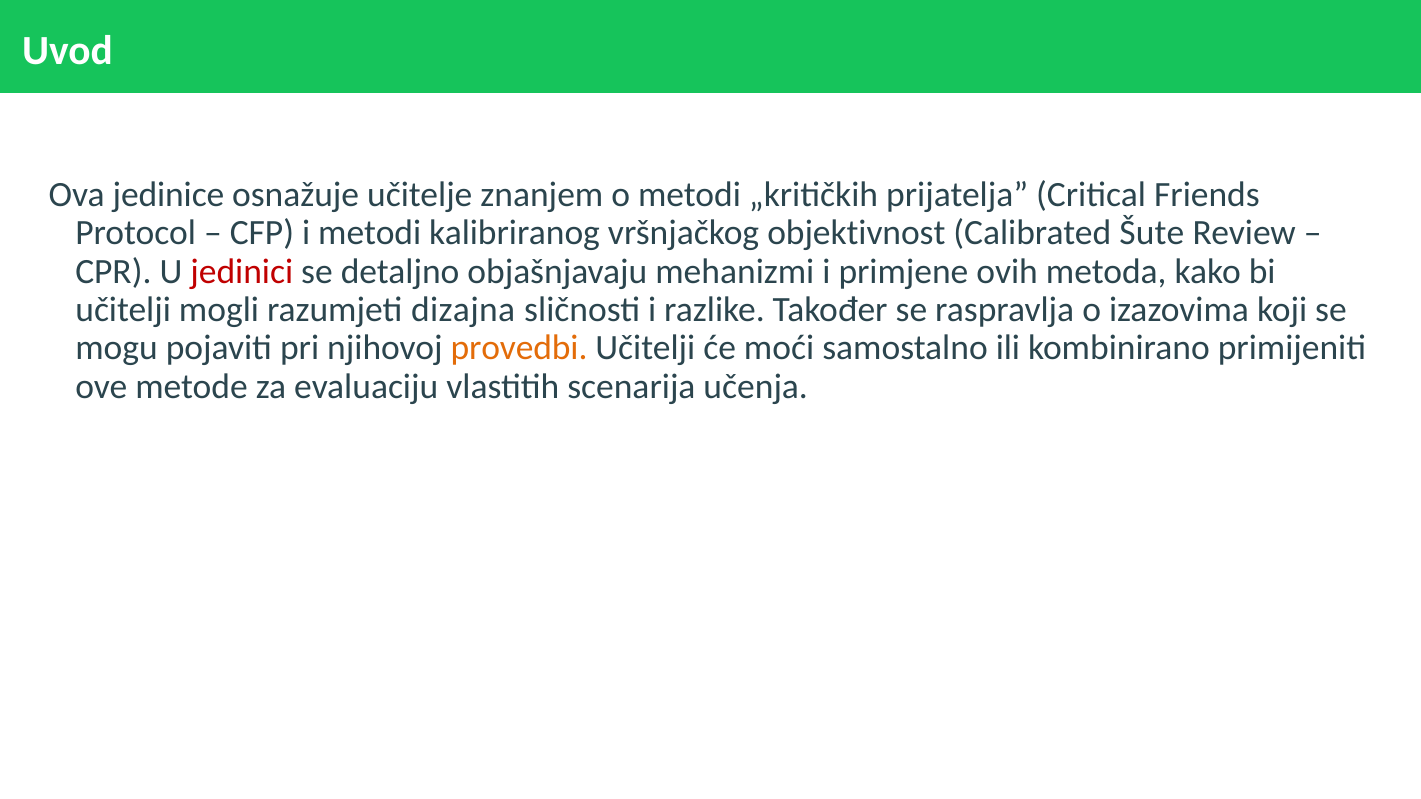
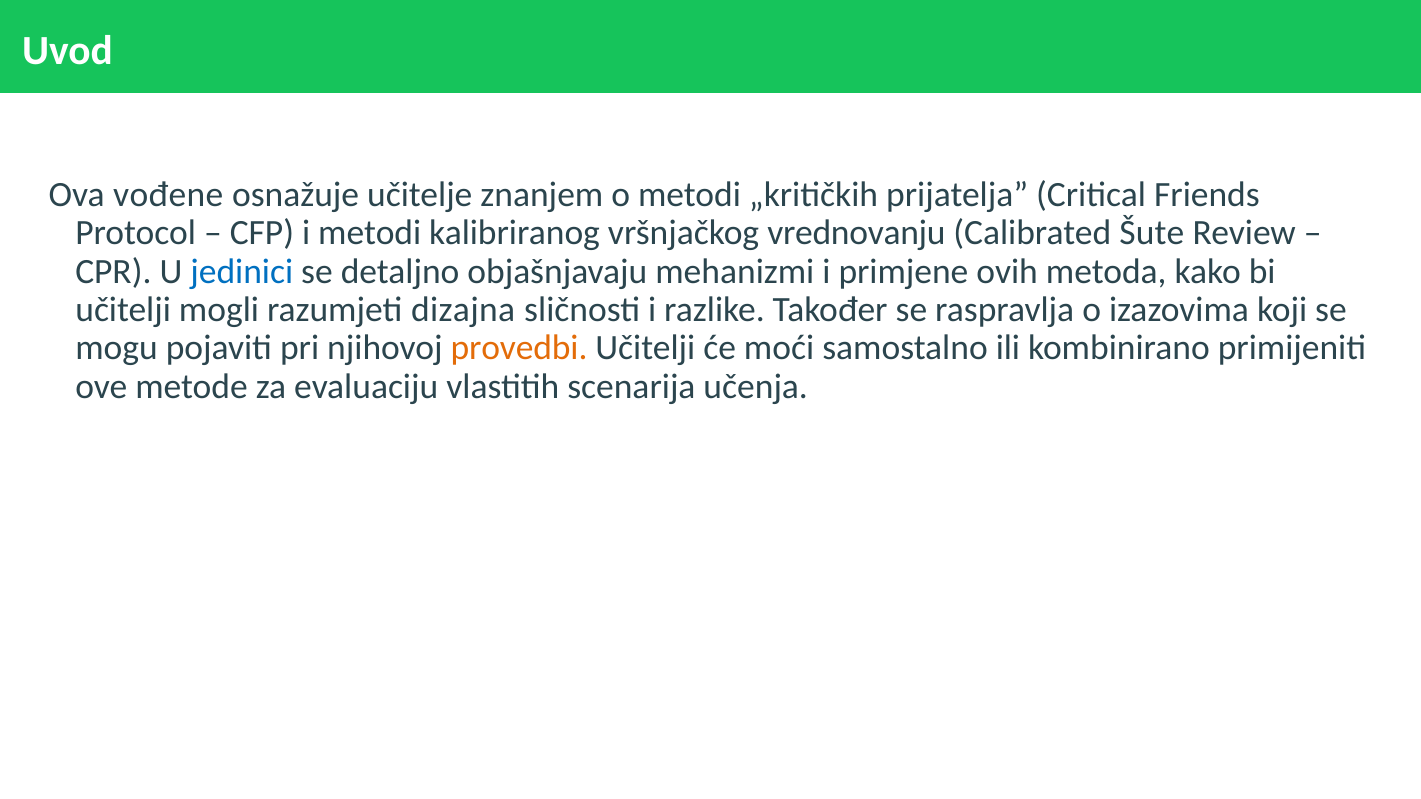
jedinice: jedinice -> vođene
objektivnost: objektivnost -> vrednovanju
jedinici colour: red -> blue
